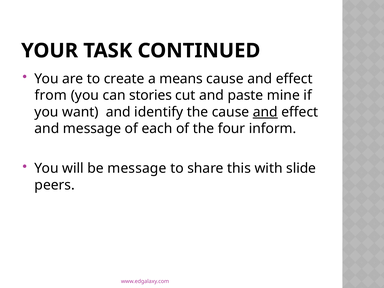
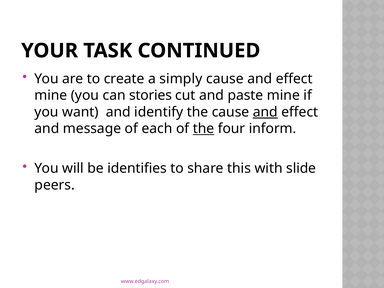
means: means -> simply
from at (51, 95): from -> mine
the at (203, 129) underline: none -> present
be message: message -> identifies
